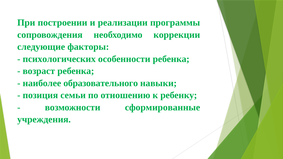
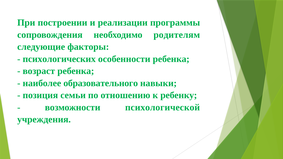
коррекции: коррекции -> родителям
сформированные: сформированные -> психологической
